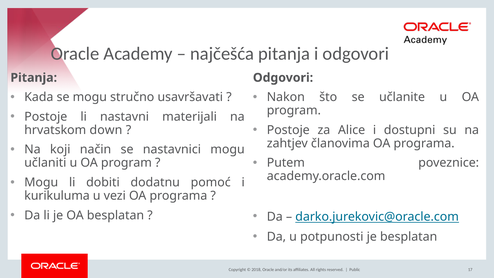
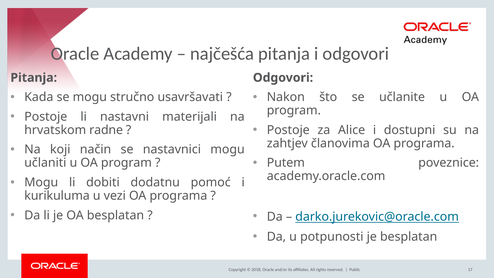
down: down -> radne
